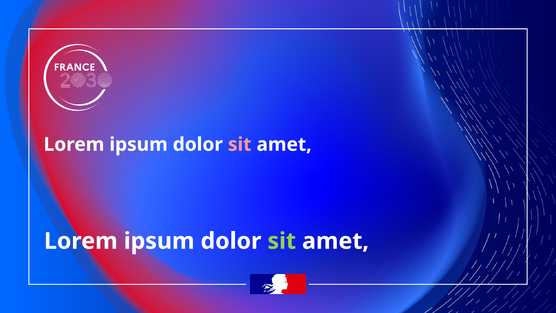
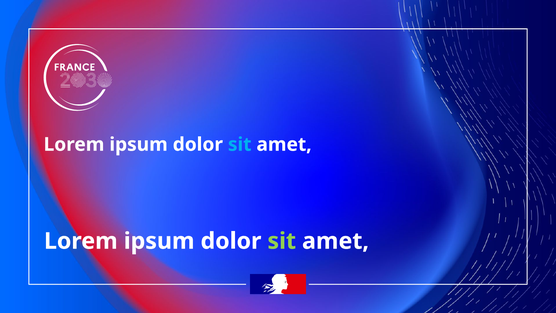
sit at (240, 144) colour: pink -> light blue
